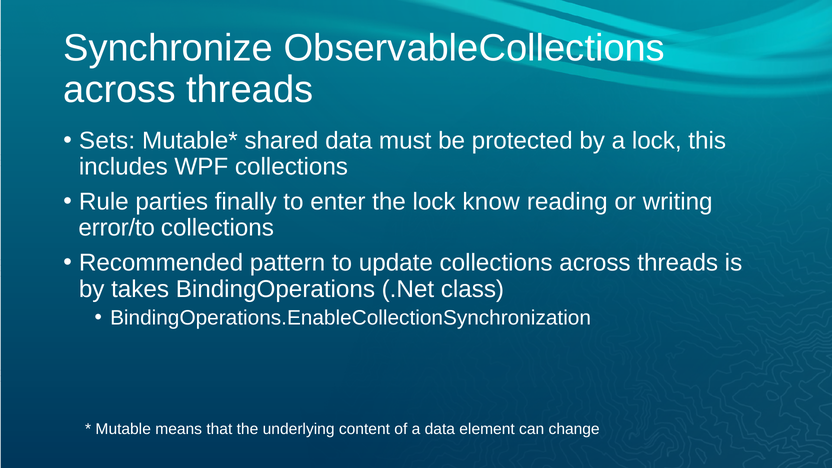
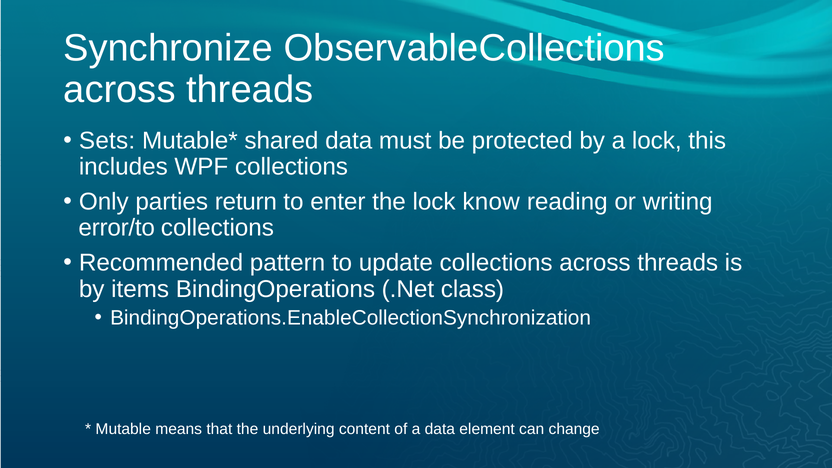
Rule: Rule -> Only
finally: finally -> return
takes: takes -> items
